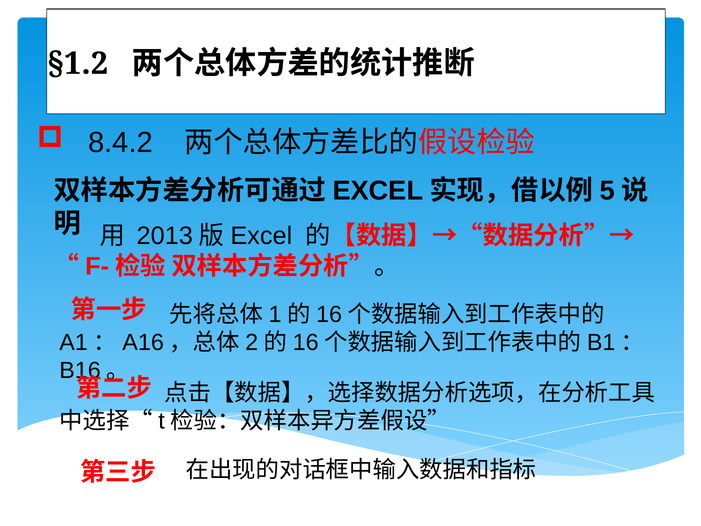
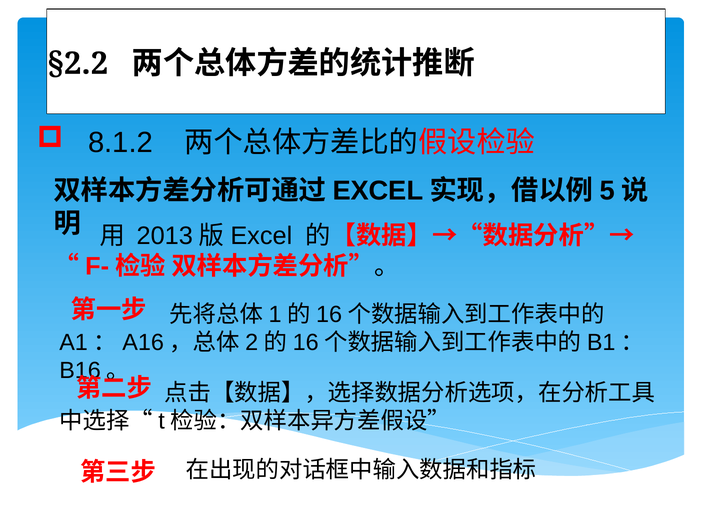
§1.2: §1.2 -> §2.2
8.4.2: 8.4.2 -> 8.1.2
